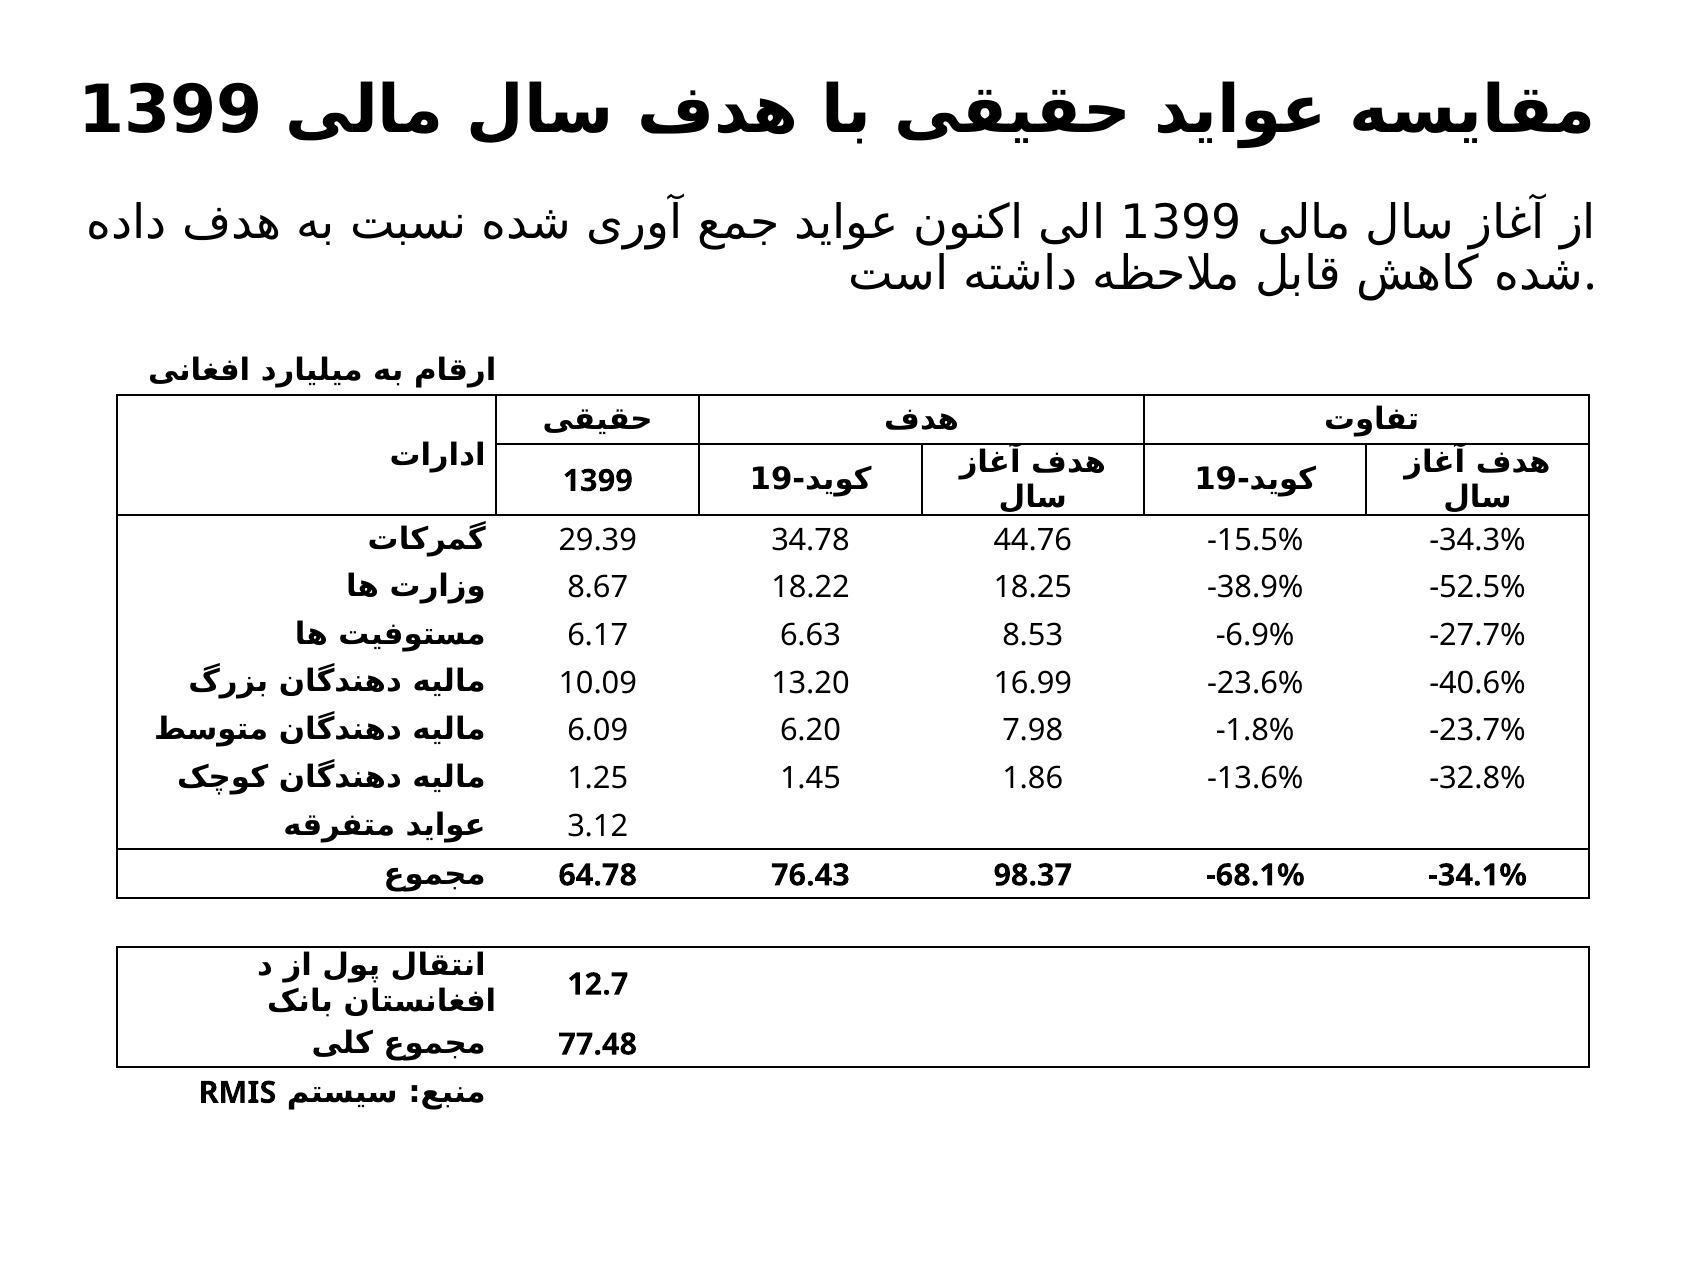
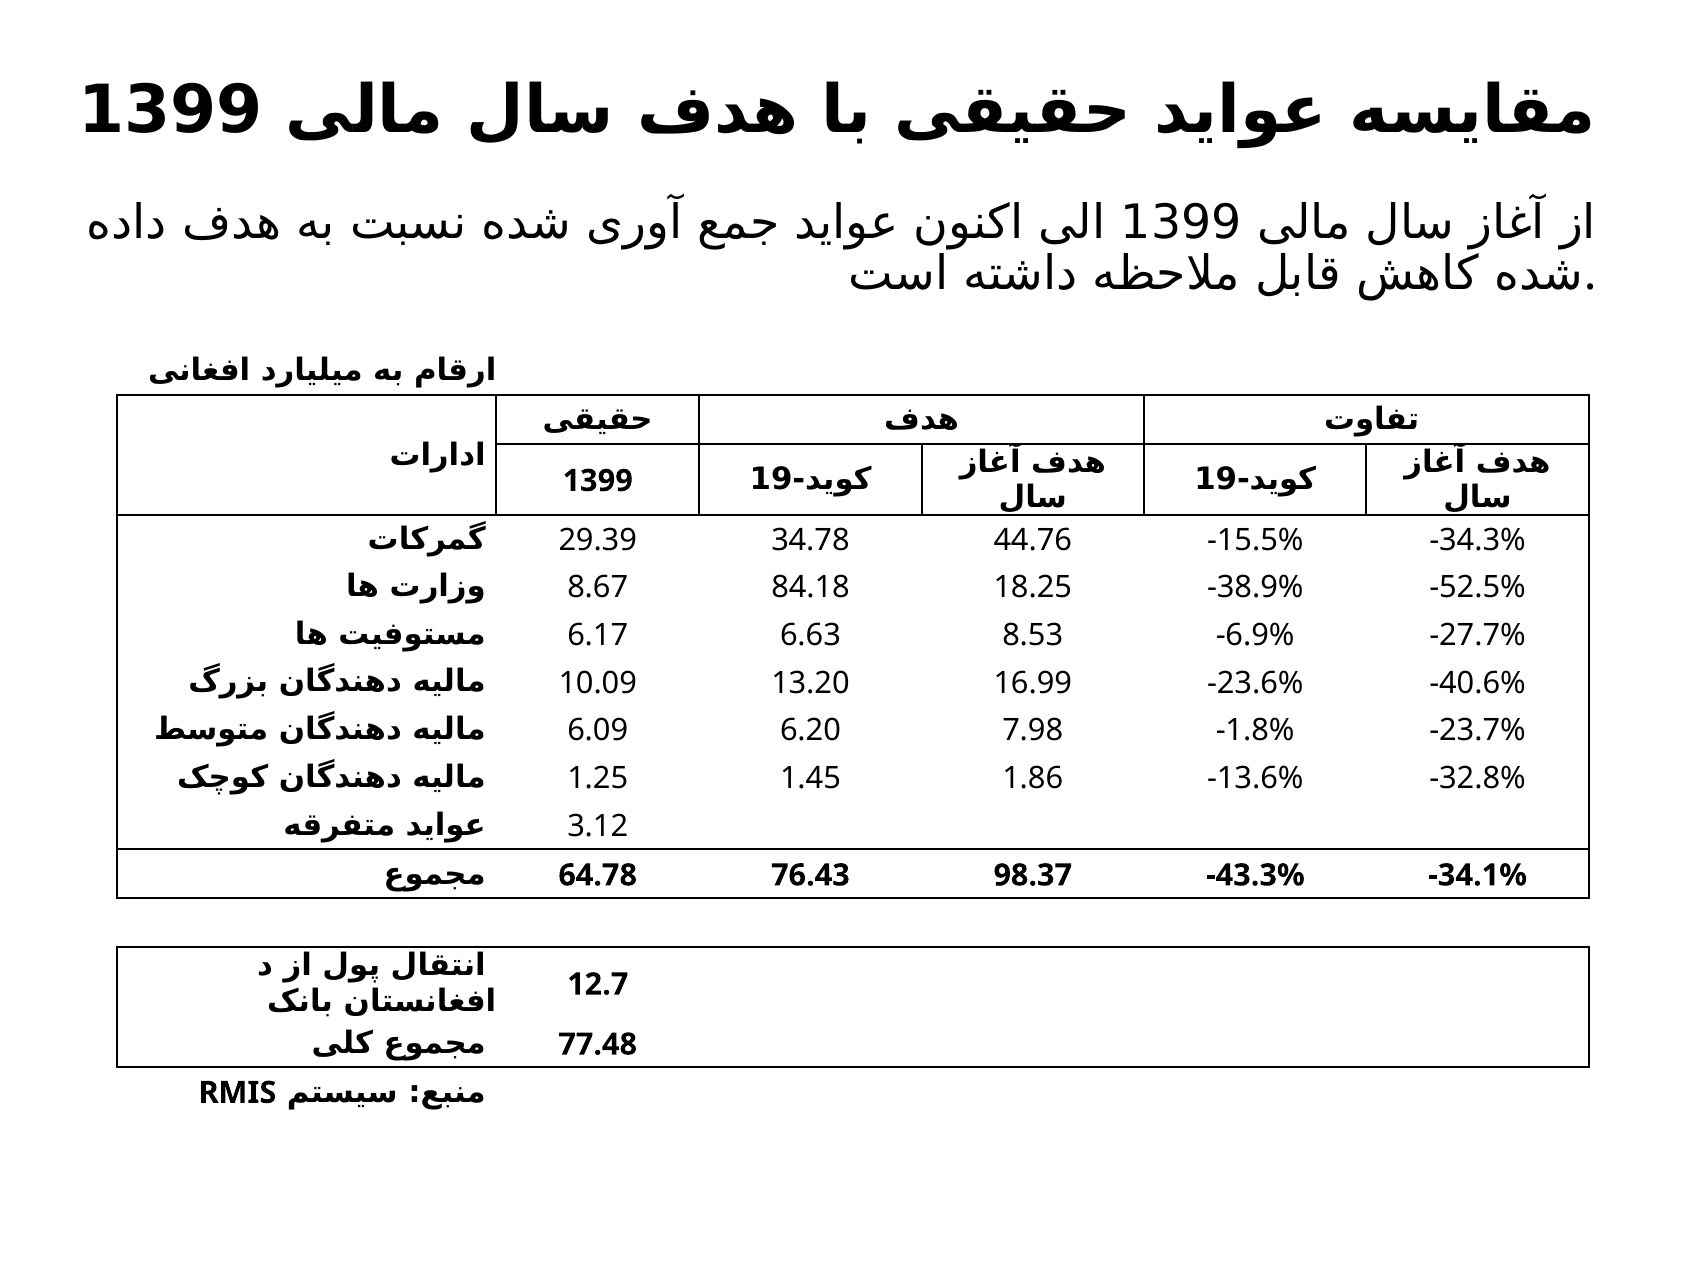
18.22: 18.22 -> 84.18
-68.1%: -68.1% -> -43.3%
